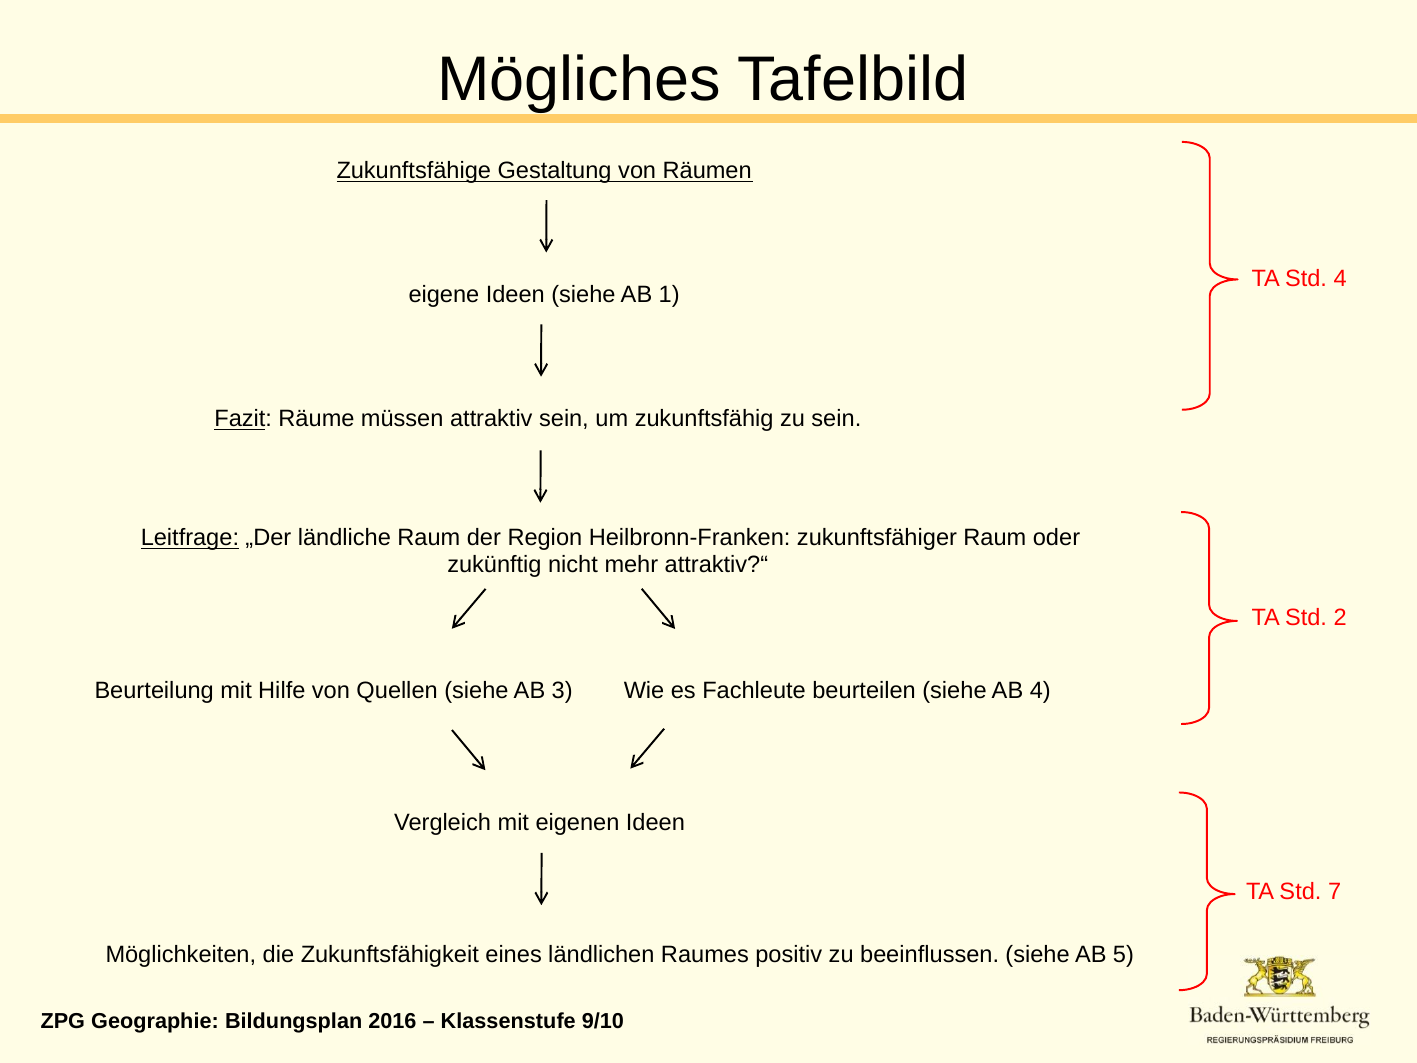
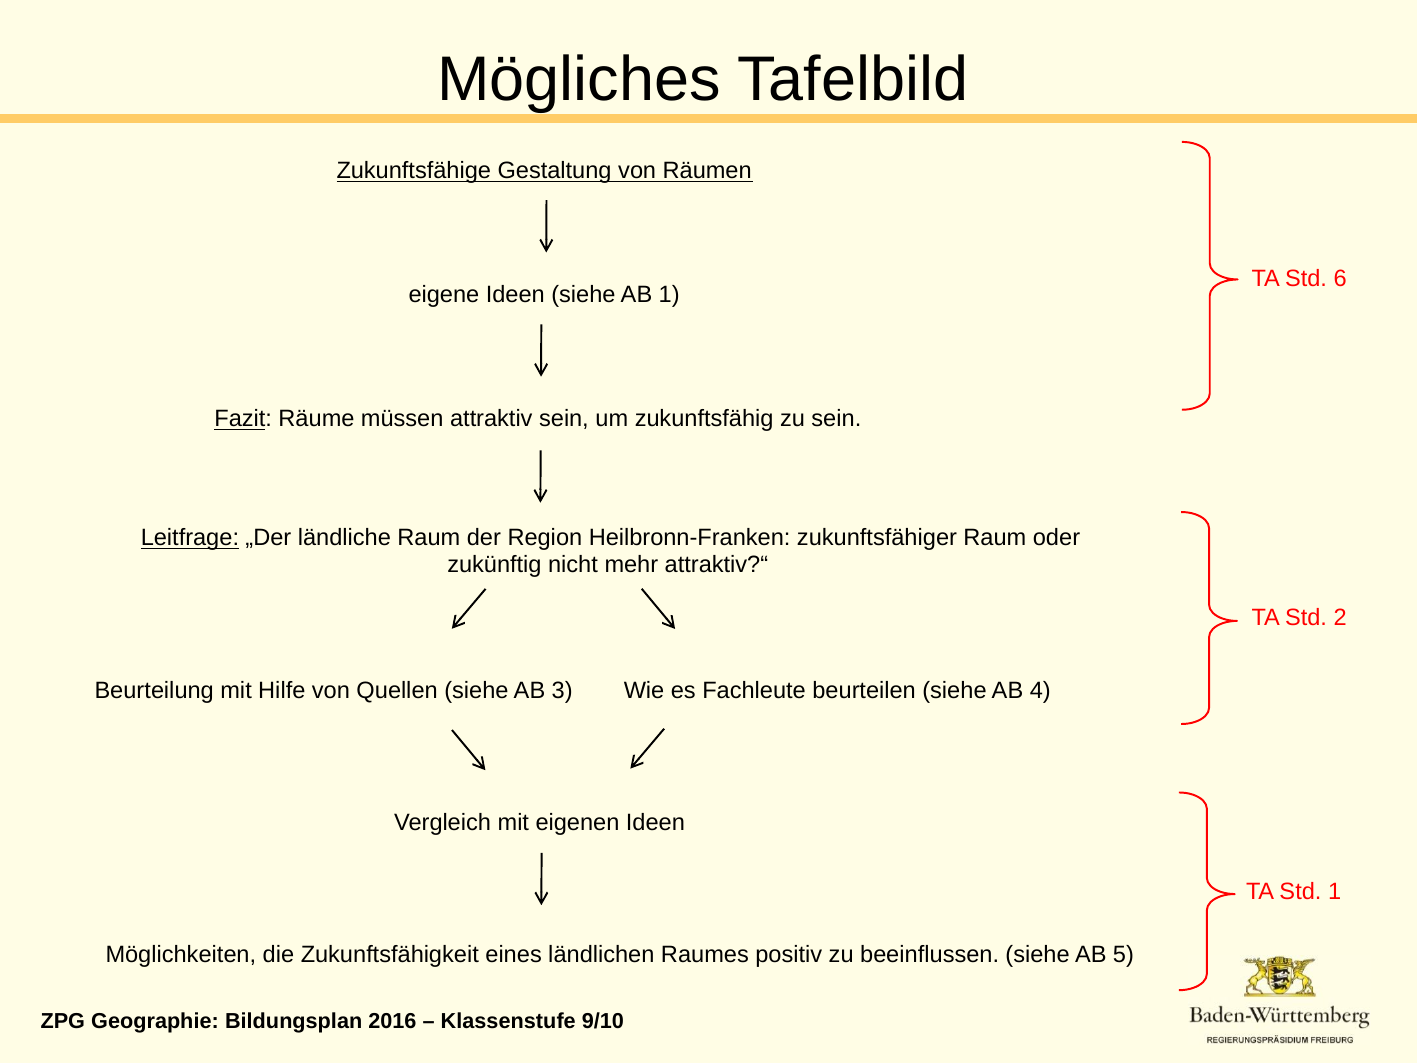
Std 4: 4 -> 6
Std 7: 7 -> 1
